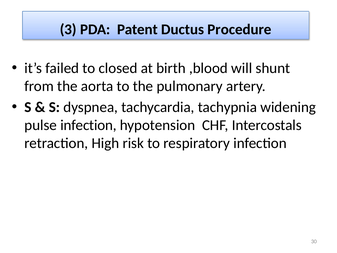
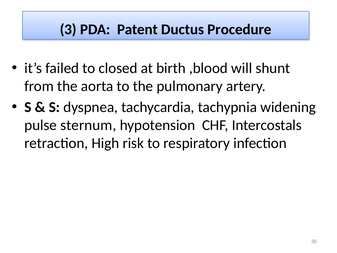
pulse infection: infection -> sternum
